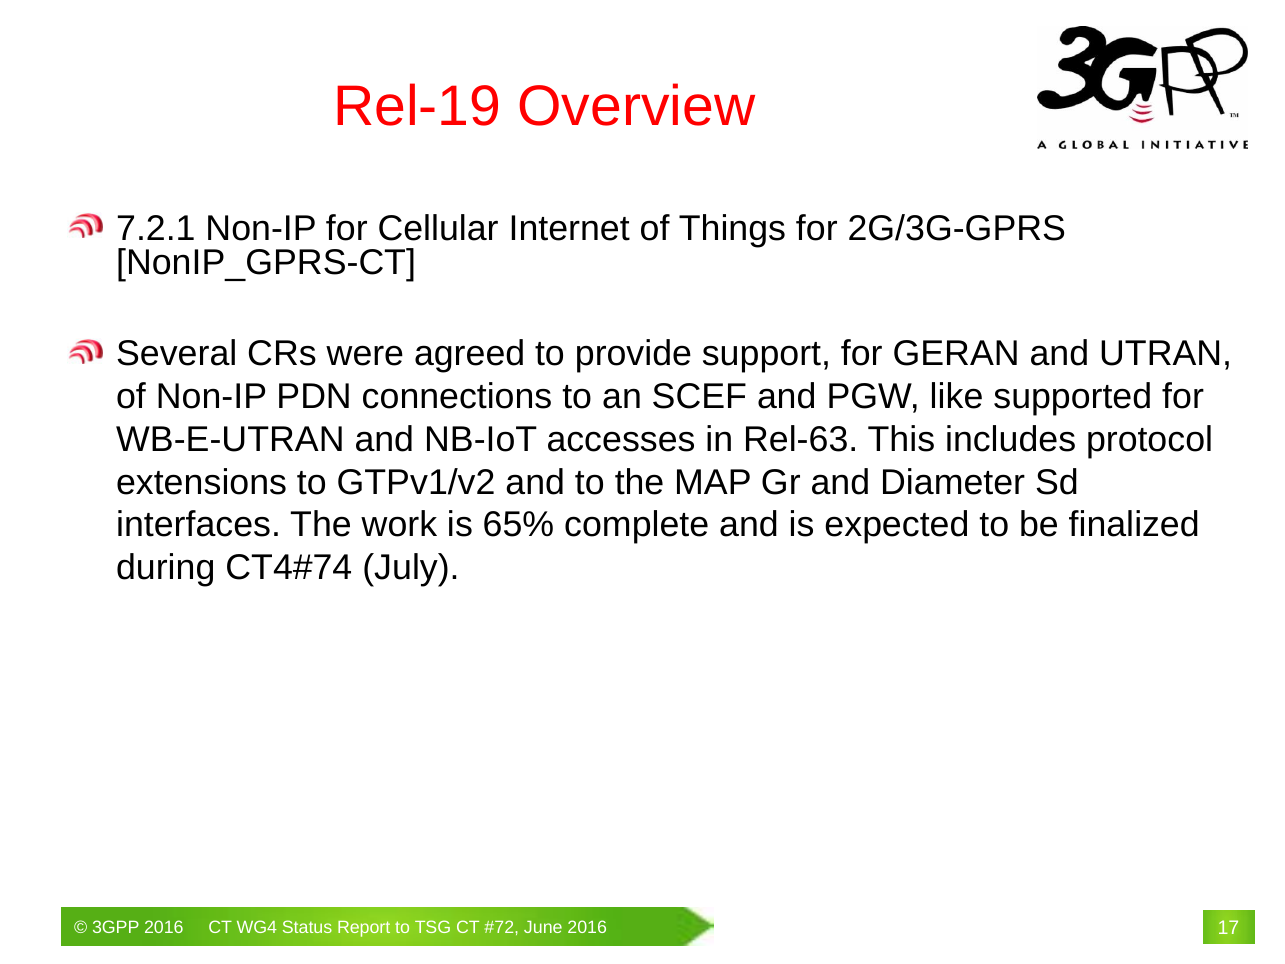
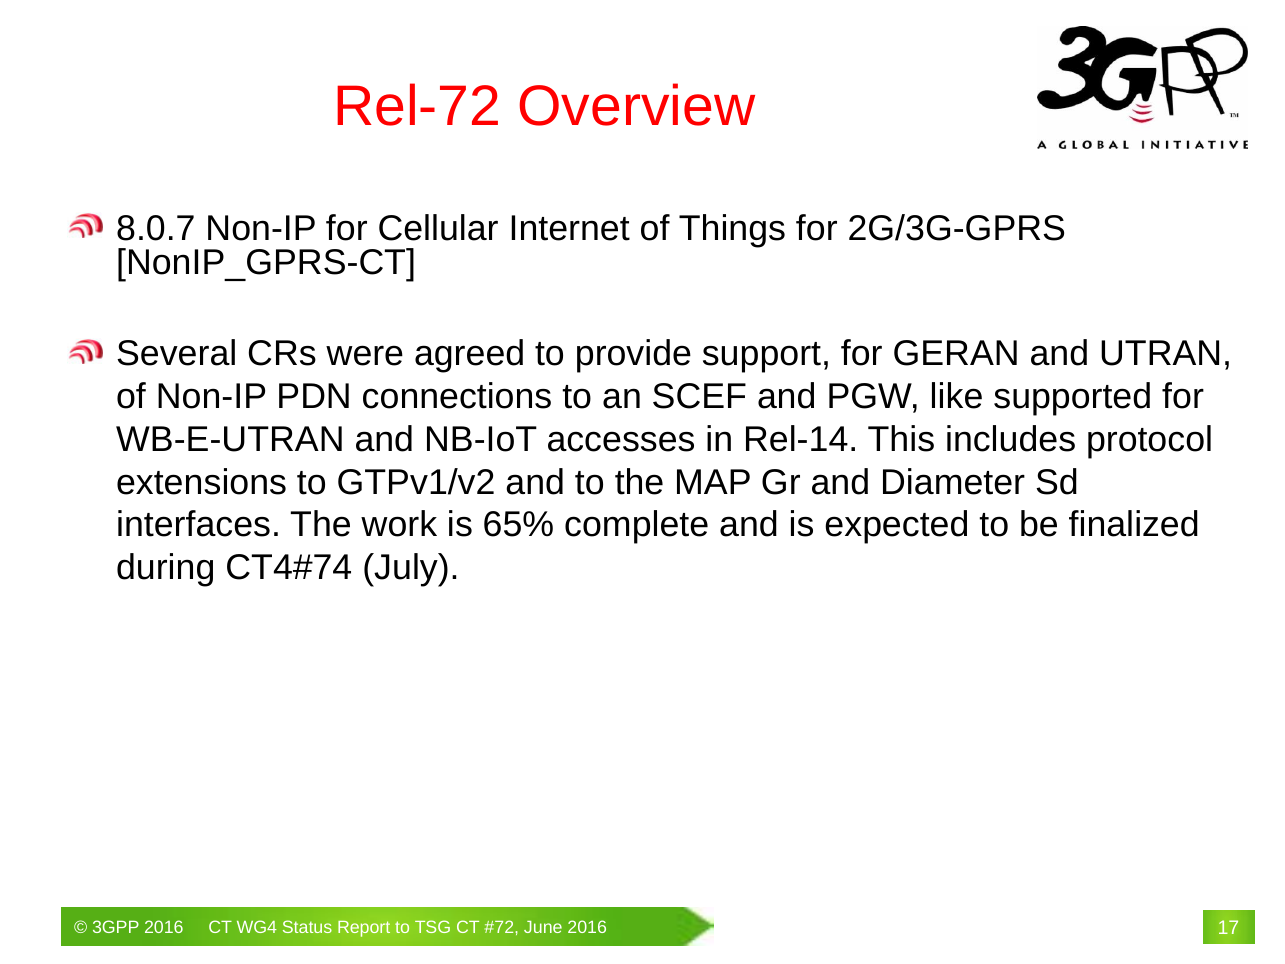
Rel-19: Rel-19 -> Rel-72
7.2.1: 7.2.1 -> 8.0.7
Rel-63: Rel-63 -> Rel-14
